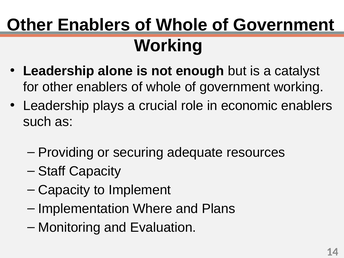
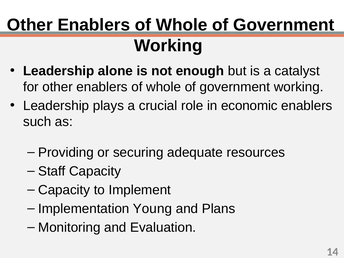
Where: Where -> Young
